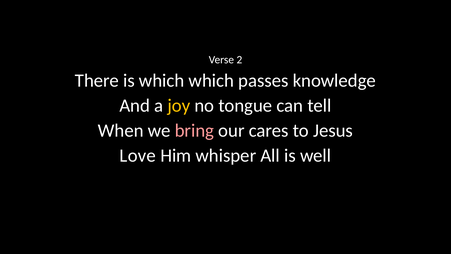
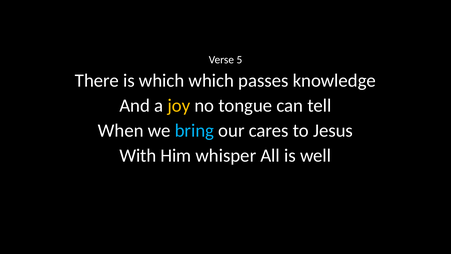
2: 2 -> 5
bring colour: pink -> light blue
Love: Love -> With
